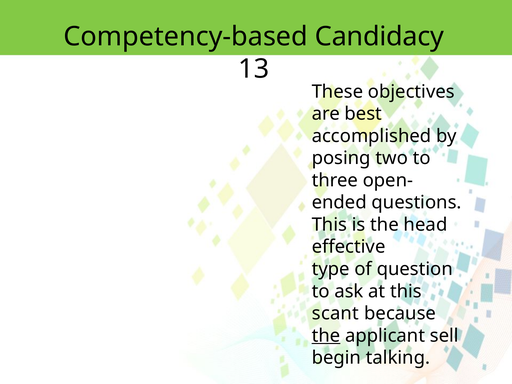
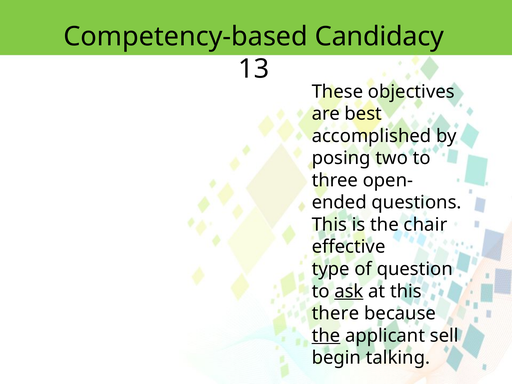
head: head -> chair
ask underline: none -> present
scant: scant -> there
